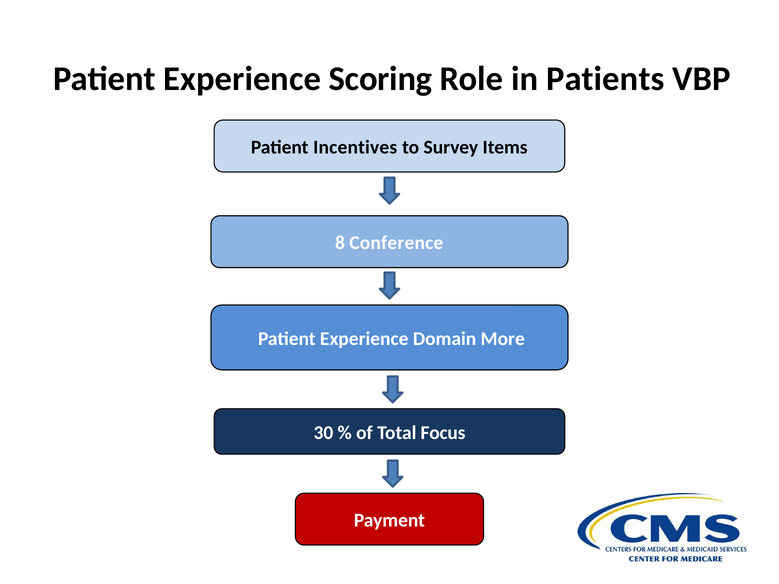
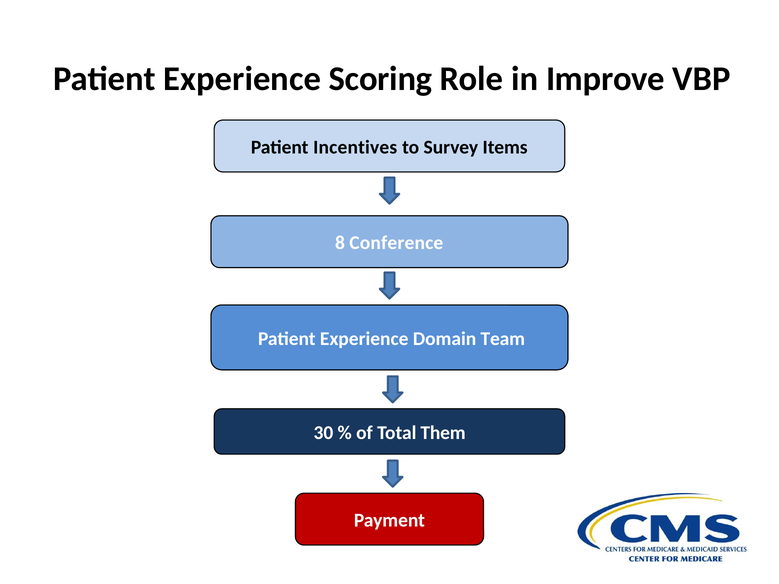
Patients: Patients -> Improve
More: More -> Team
Focus: Focus -> Them
